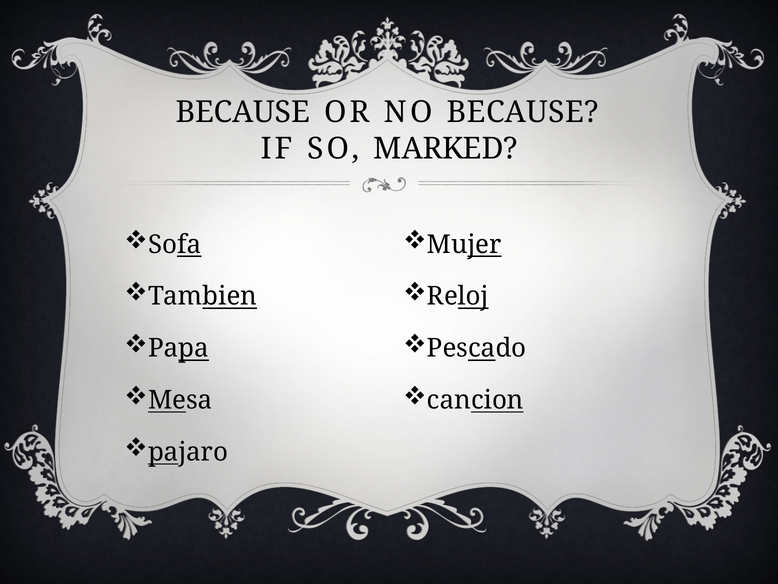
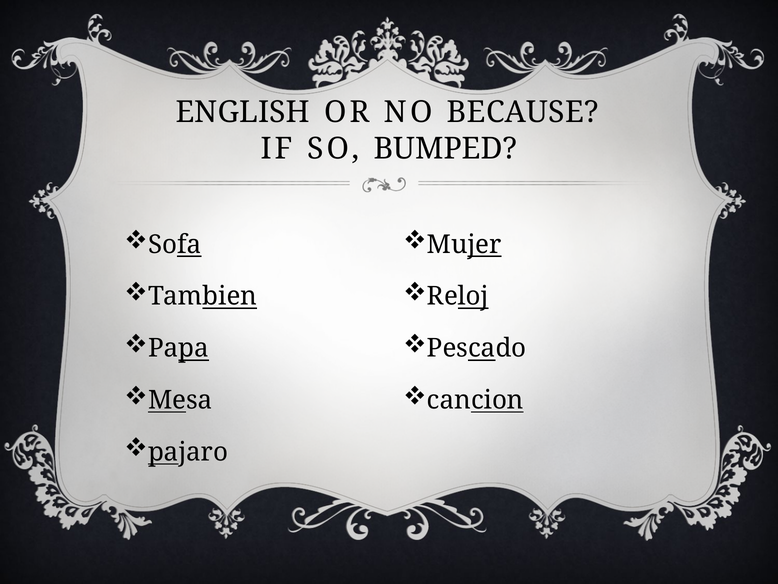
BECAUSE at (243, 112): BECAUSE -> ENGLISH
MARKED: MARKED -> BUMPED
